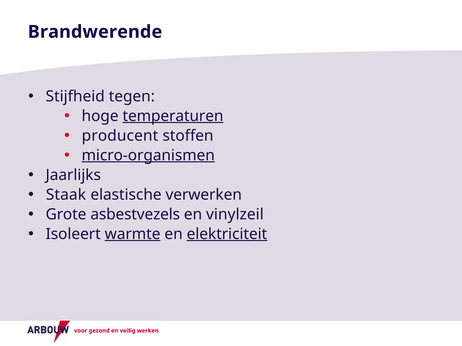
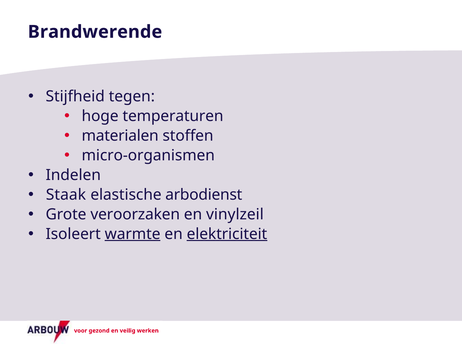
temperaturen underline: present -> none
producent: producent -> materialen
micro-organismen underline: present -> none
Jaarlijks: Jaarlijks -> Indelen
verwerken: verwerken -> arbodienst
asbestvezels: asbestvezels -> veroorzaken
